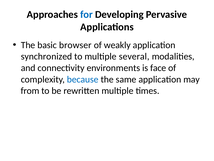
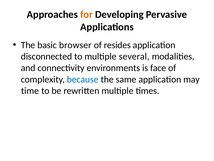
for colour: blue -> orange
weakly: weakly -> resides
synchronized: synchronized -> disconnected
from: from -> time
